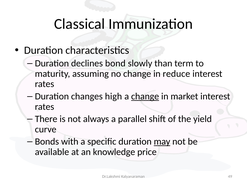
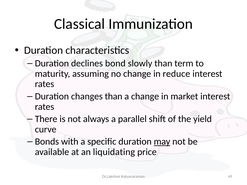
changes high: high -> than
change at (145, 96) underline: present -> none
knowledge: knowledge -> liquidating
